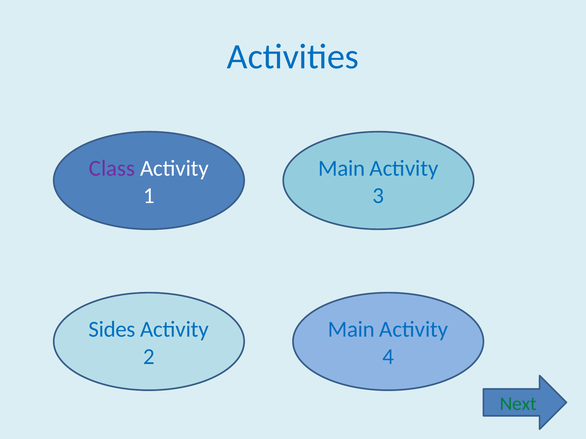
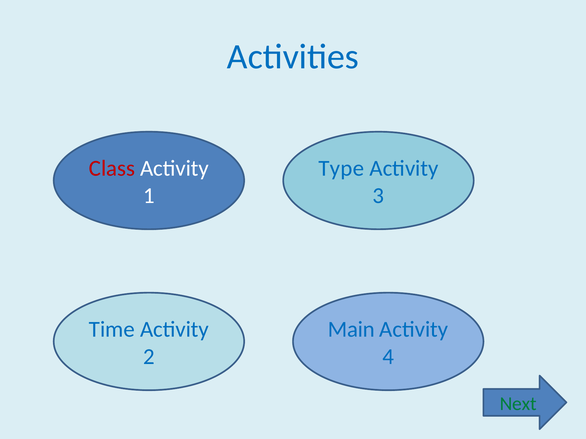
Class colour: purple -> red
Main at (342, 169): Main -> Type
Sides: Sides -> Time
